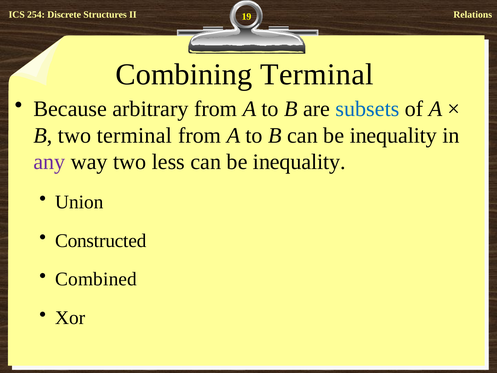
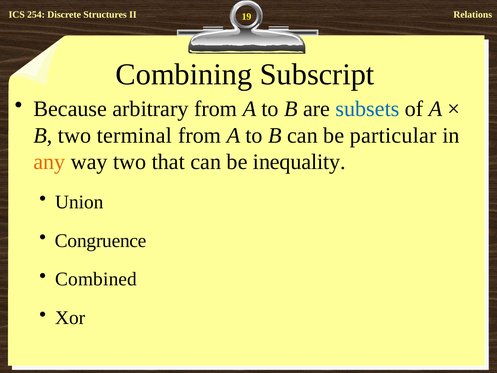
Combining Terminal: Terminal -> Subscript
B can be inequality: inequality -> particular
any colour: purple -> orange
less: less -> that
Constructed: Constructed -> Congruence
